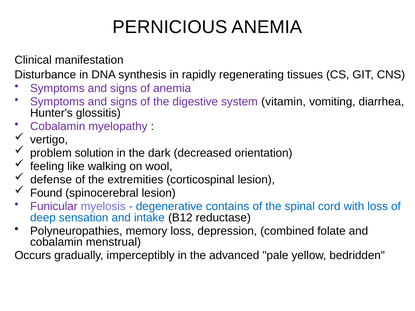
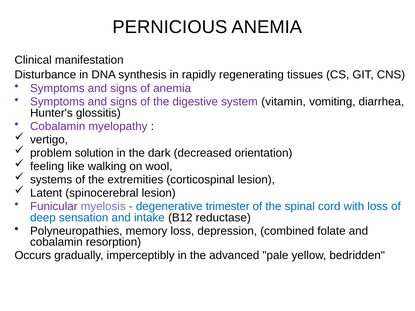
defense: defense -> systems
Found: Found -> Latent
contains: contains -> trimester
menstrual: menstrual -> resorption
